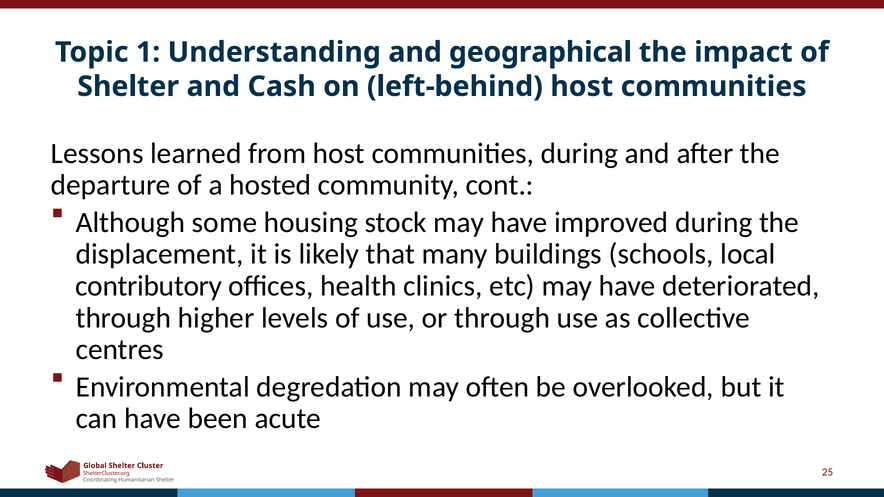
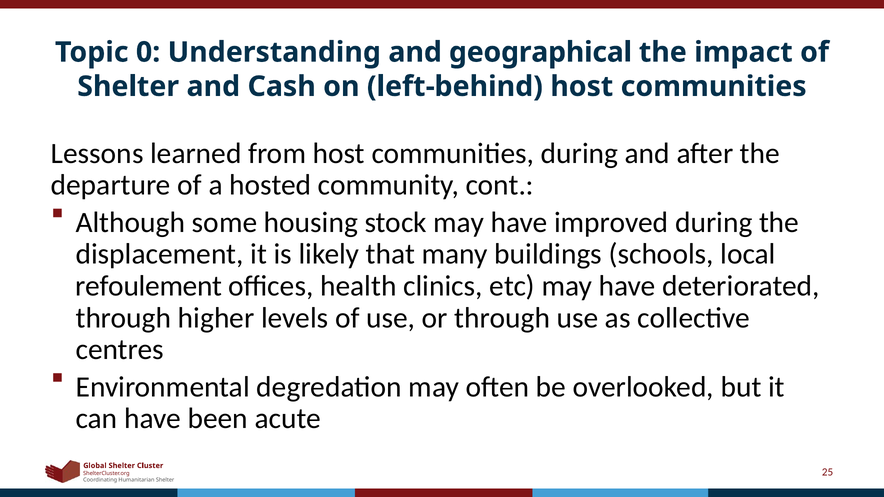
1: 1 -> 0
contributory: contributory -> refoulement
